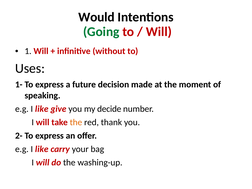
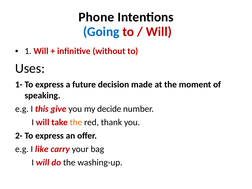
Would: Would -> Phone
Going colour: green -> blue
like at (42, 109): like -> this
